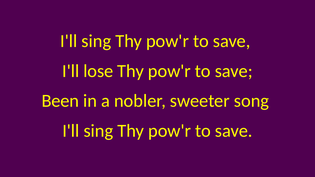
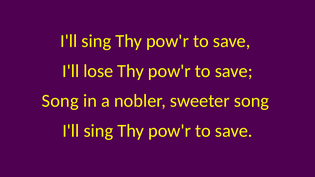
Been at (60, 101): Been -> Song
